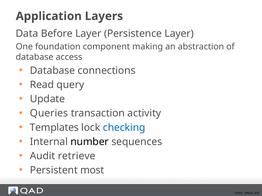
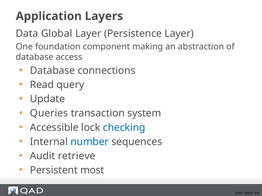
Before: Before -> Global
activity: activity -> system
Templates: Templates -> Accessible
number colour: black -> blue
